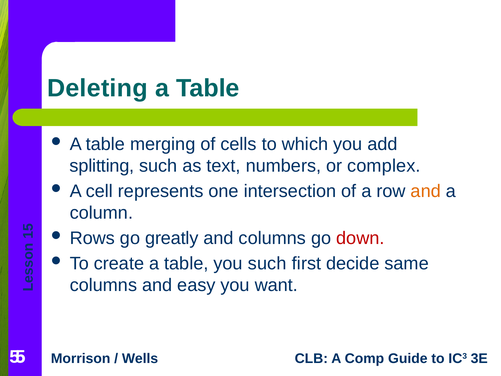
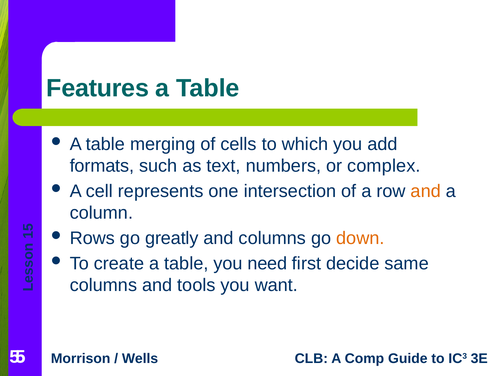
Deleting: Deleting -> Features
splitting: splitting -> formats
down colour: red -> orange
you such: such -> need
easy: easy -> tools
